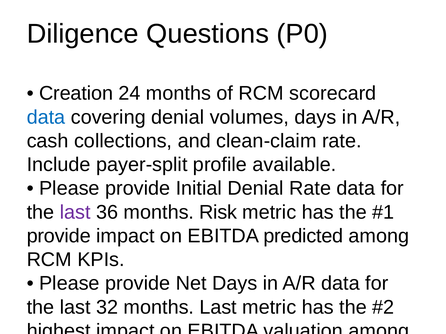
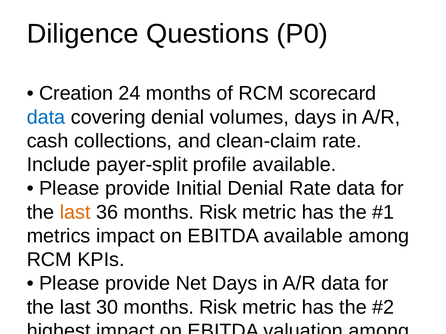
last at (75, 212) colour: purple -> orange
provide at (59, 236): provide -> metrics
EBITDA predicted: predicted -> available
32: 32 -> 30
Last at (218, 308): Last -> Risk
